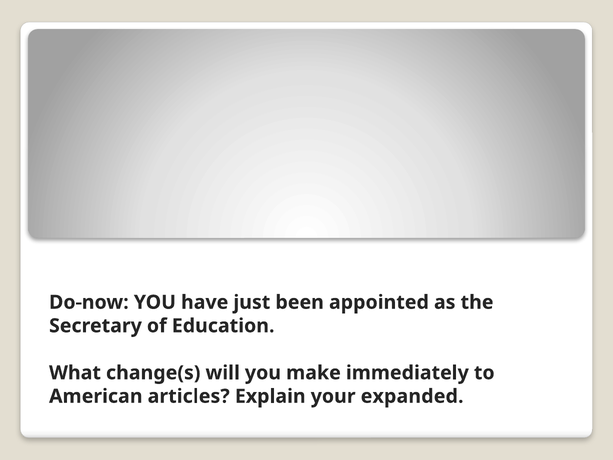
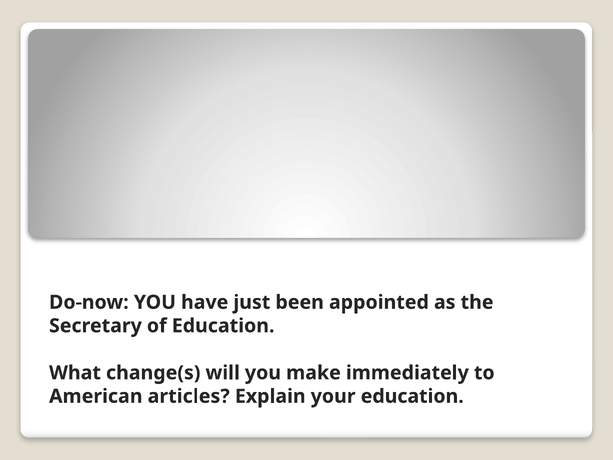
your expanded: expanded -> education
